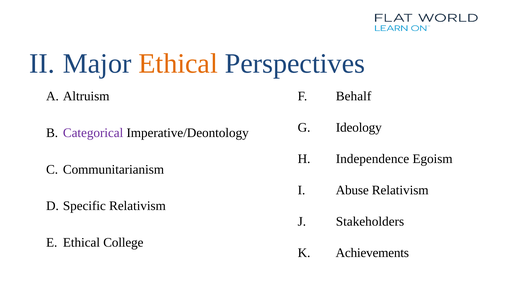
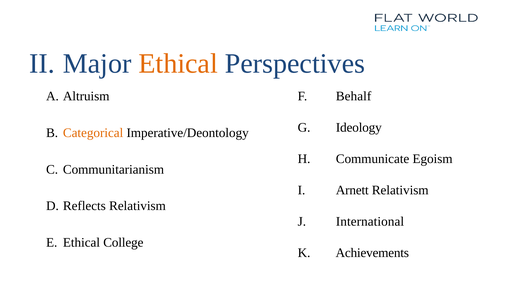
Categorical colour: purple -> orange
Independence: Independence -> Communicate
Abuse: Abuse -> Arnett
Specific: Specific -> Reflects
Stakeholders: Stakeholders -> International
